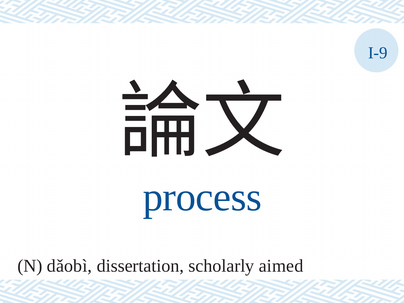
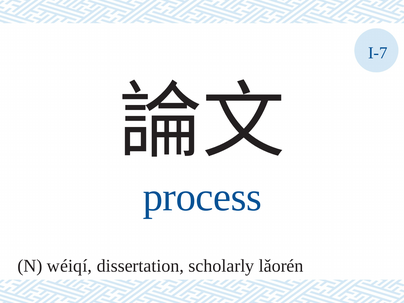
I-9: I-9 -> I-7
dǎobì: dǎobì -> wéiqí
aimed: aimed -> lǎorén
